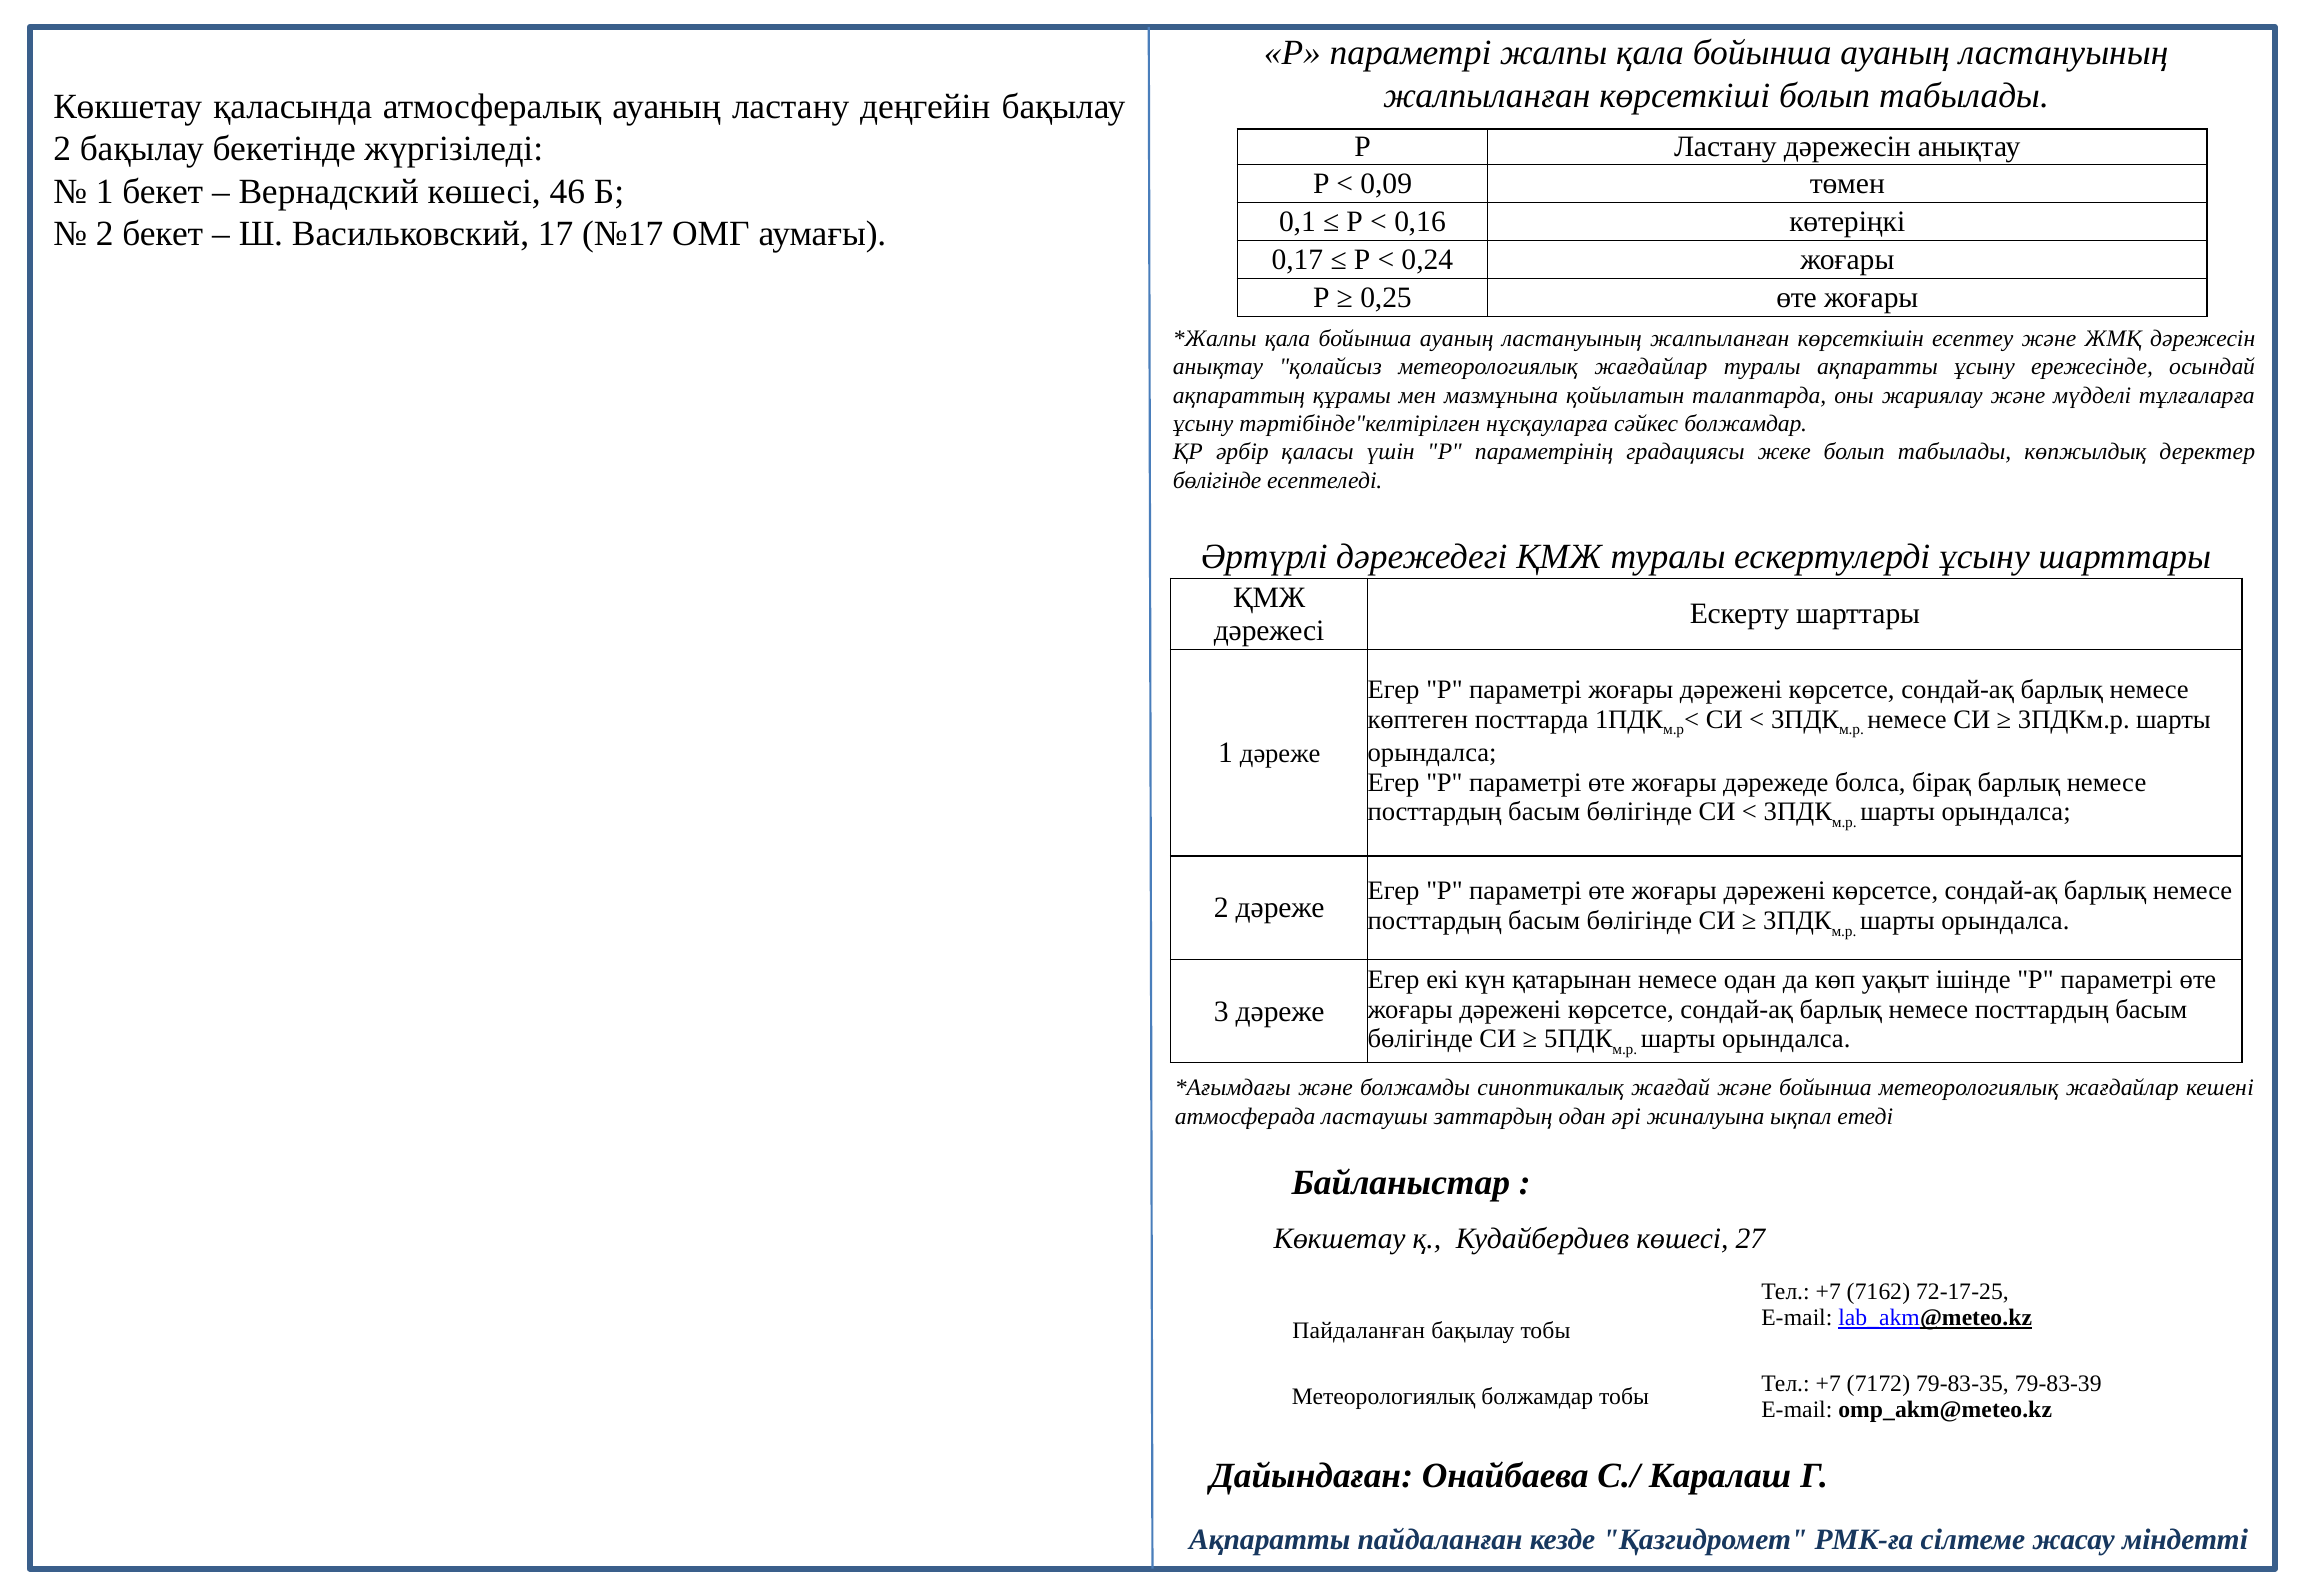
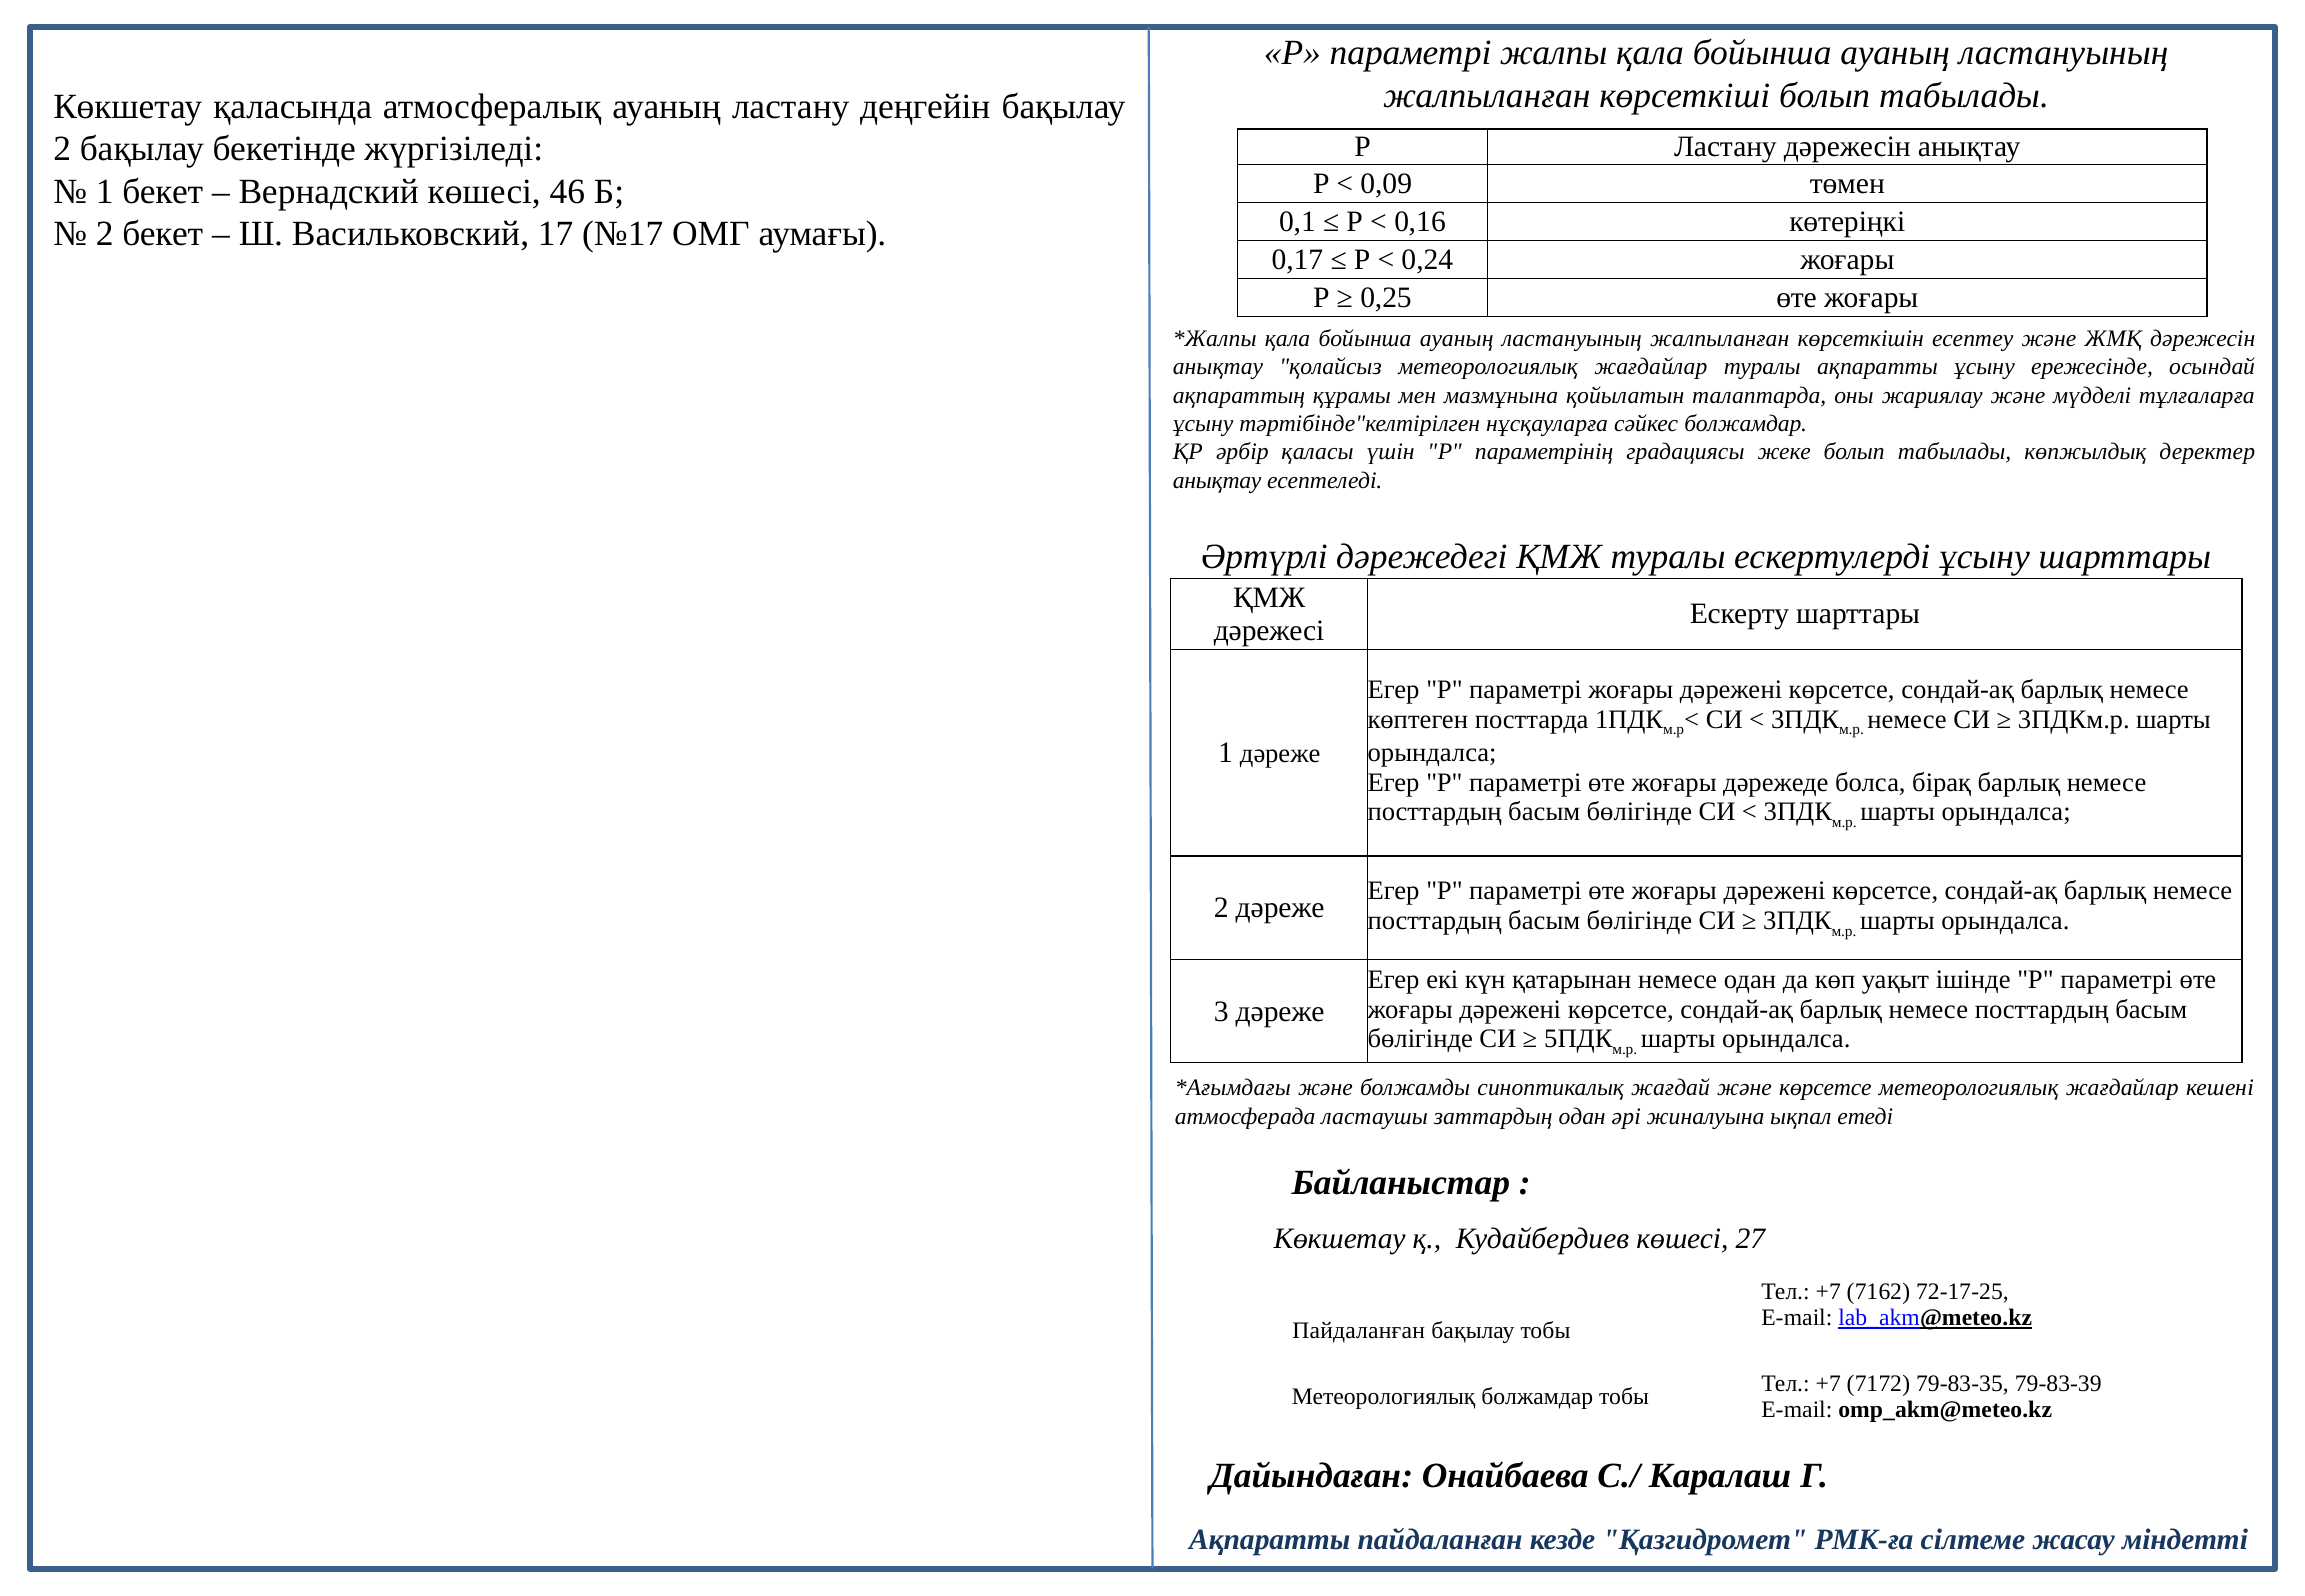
бөлігінде at (1217, 480): бөлігінде -> анықтау
және бойынша: бойынша -> көрсетсе
